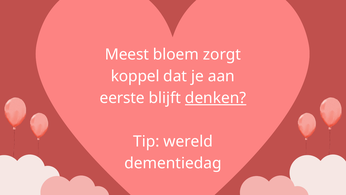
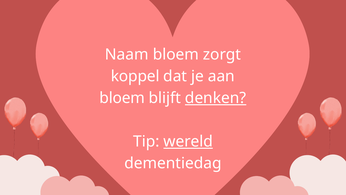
Meest: Meest -> Naam
eerste at (122, 98): eerste -> bloem
wereld underline: none -> present
